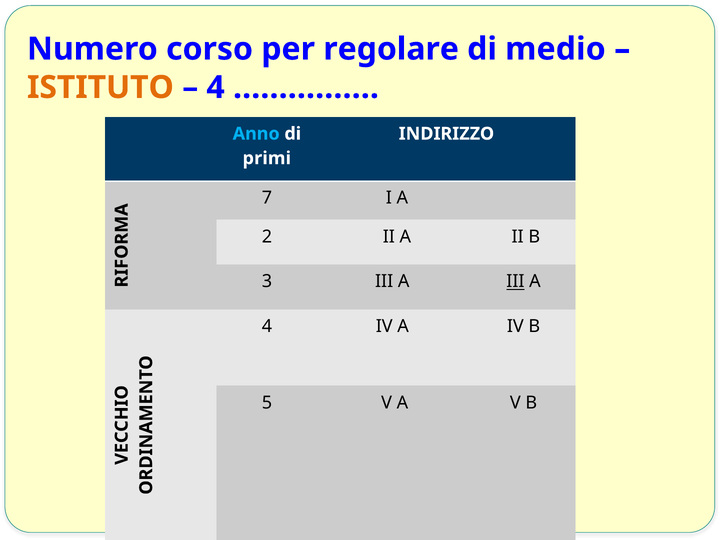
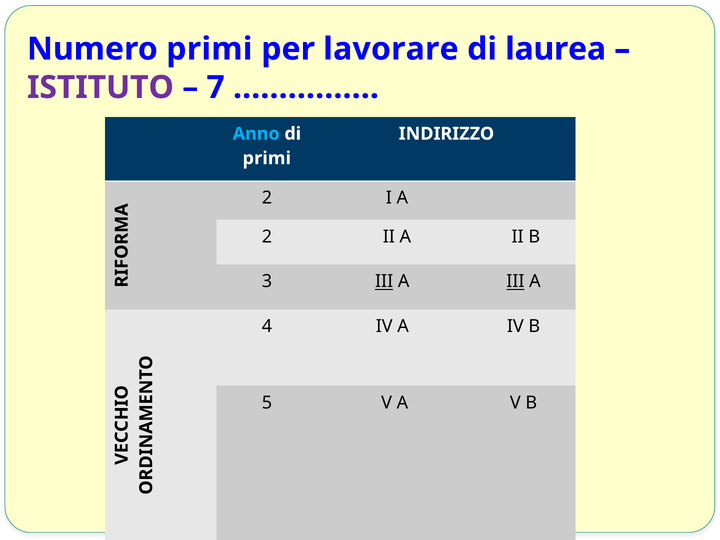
Numero corso: corso -> primi
regolare: regolare -> lavorare
medio: medio -> laurea
ISTITUTO colour: orange -> purple
4 at (216, 87): 4 -> 7
7 at (267, 198): 7 -> 2
III at (384, 282) underline: none -> present
